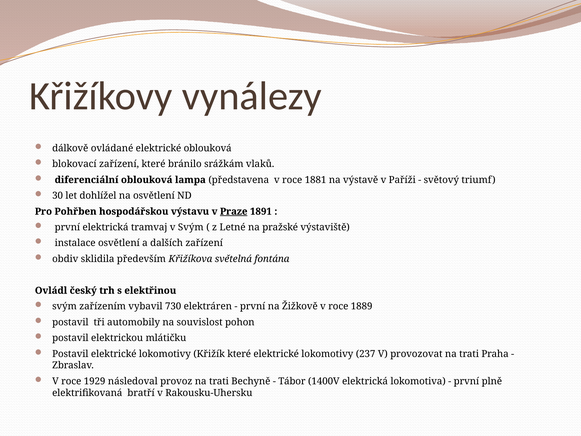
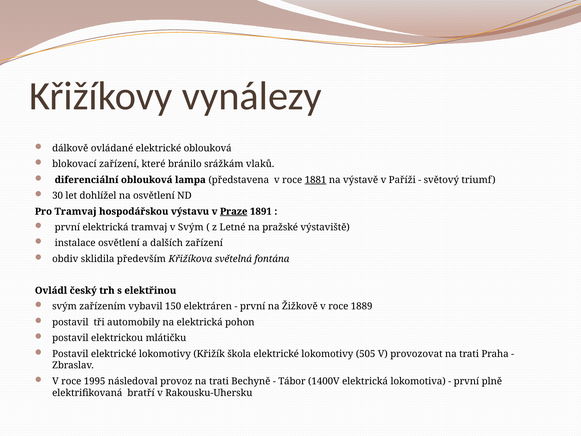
1881 underline: none -> present
Pro Pohřben: Pohřben -> Tramvaj
730: 730 -> 150
na souvislost: souvislost -> elektrická
Křižík které: které -> škola
237: 237 -> 505
1929: 1929 -> 1995
